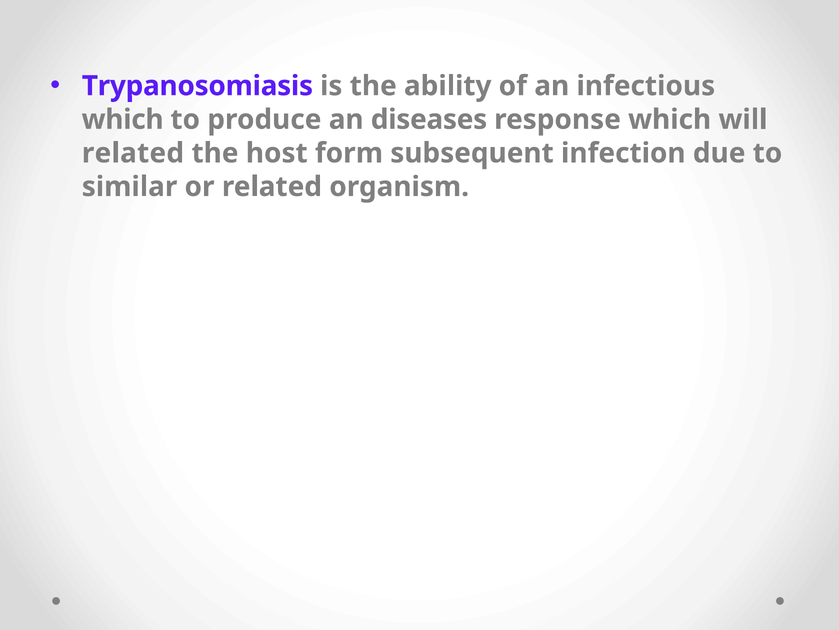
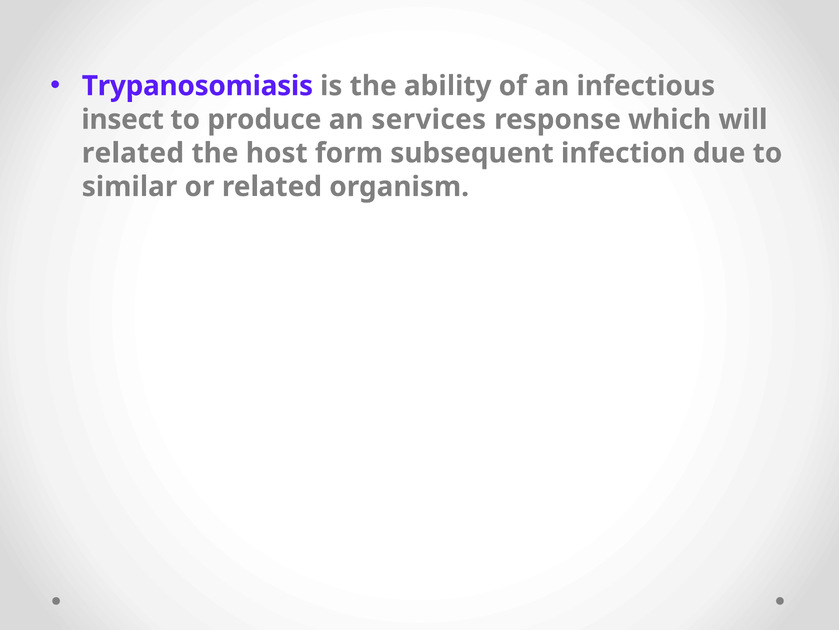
which at (123, 119): which -> insect
diseases: diseases -> services
